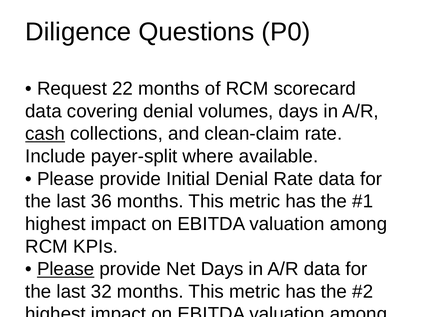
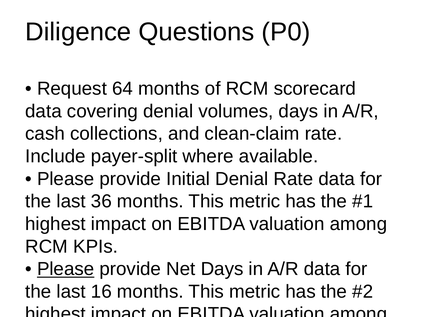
22: 22 -> 64
cash at (45, 134) underline: present -> none
32: 32 -> 16
